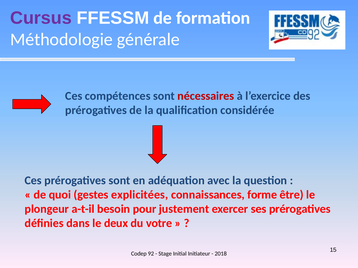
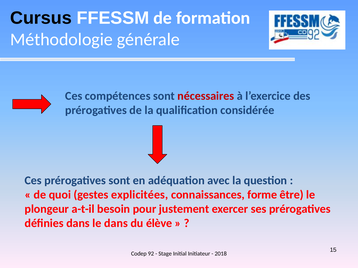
Cursus colour: purple -> black
le deux: deux -> dans
votre: votre -> élève
